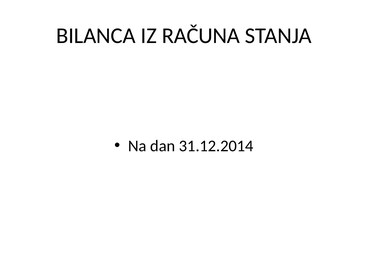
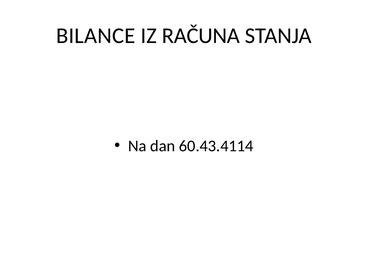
BILANCA: BILANCA -> BILANCE
31.12.2014: 31.12.2014 -> 60.43.4114
